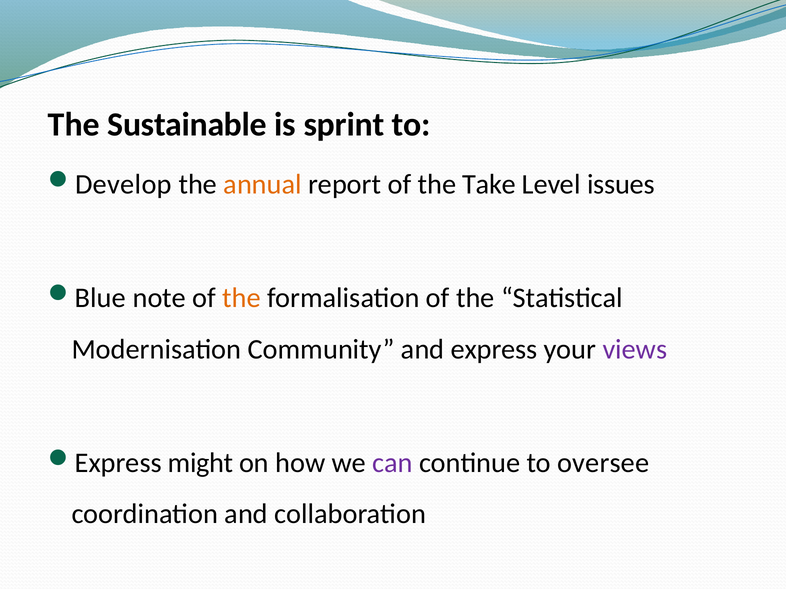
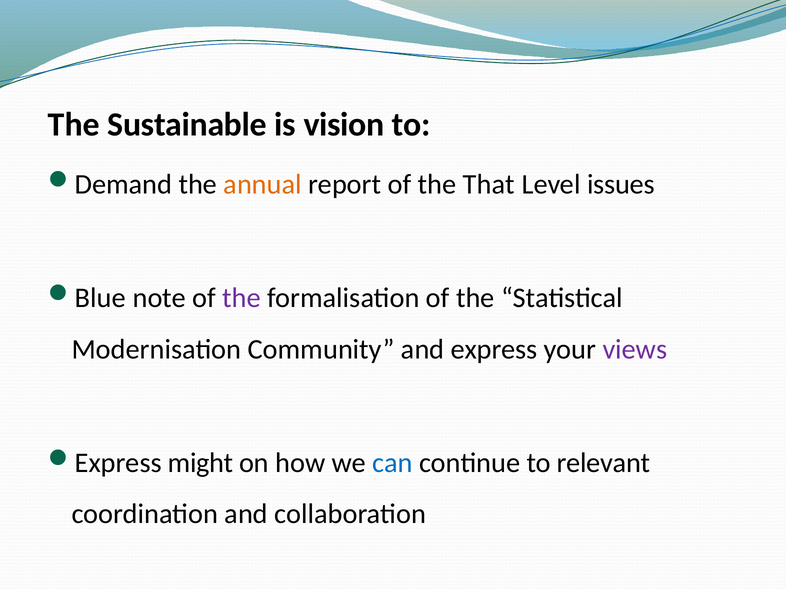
sprint: sprint -> vision
Develop: Develop -> Demand
Take: Take -> That
the at (241, 298) colour: orange -> purple
can colour: purple -> blue
oversee: oversee -> relevant
